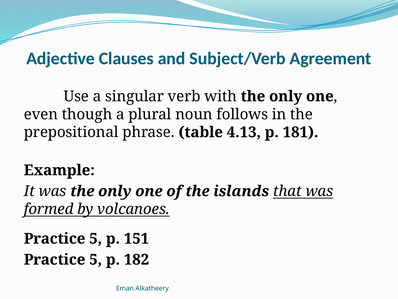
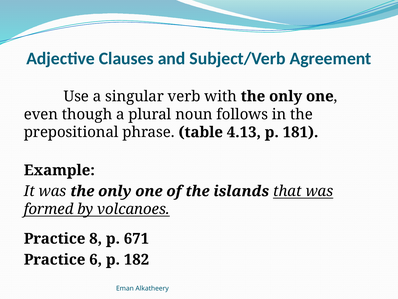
5 at (96, 238): 5 -> 8
151: 151 -> 671
5 at (96, 259): 5 -> 6
